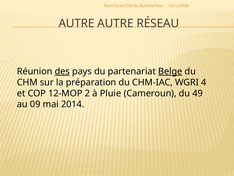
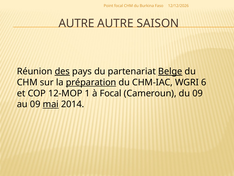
RÉSEAU: RÉSEAU -> SAISON
préparation underline: none -> present
4: 4 -> 6
2: 2 -> 1
à Pluie: Pluie -> Focal
du 49: 49 -> 09
mai underline: none -> present
